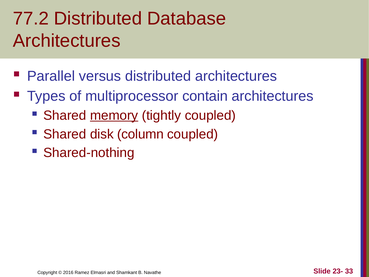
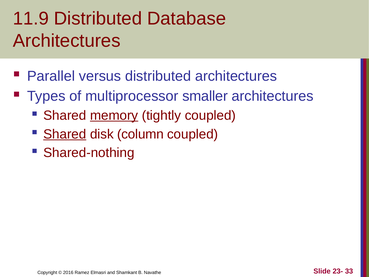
77.2: 77.2 -> 11.9
contain: contain -> smaller
Shared at (65, 134) underline: none -> present
